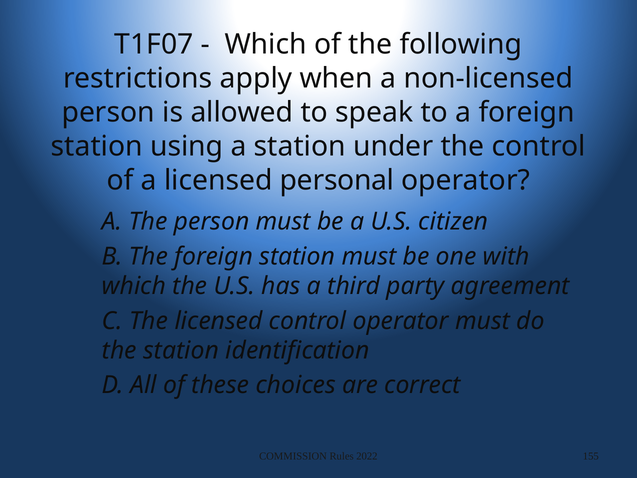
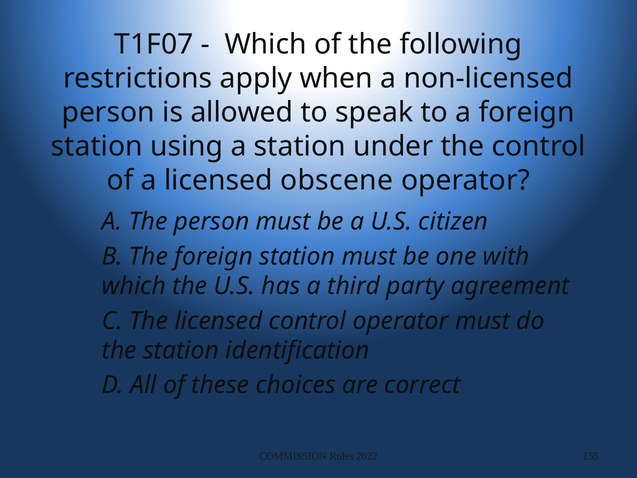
personal: personal -> obscene
